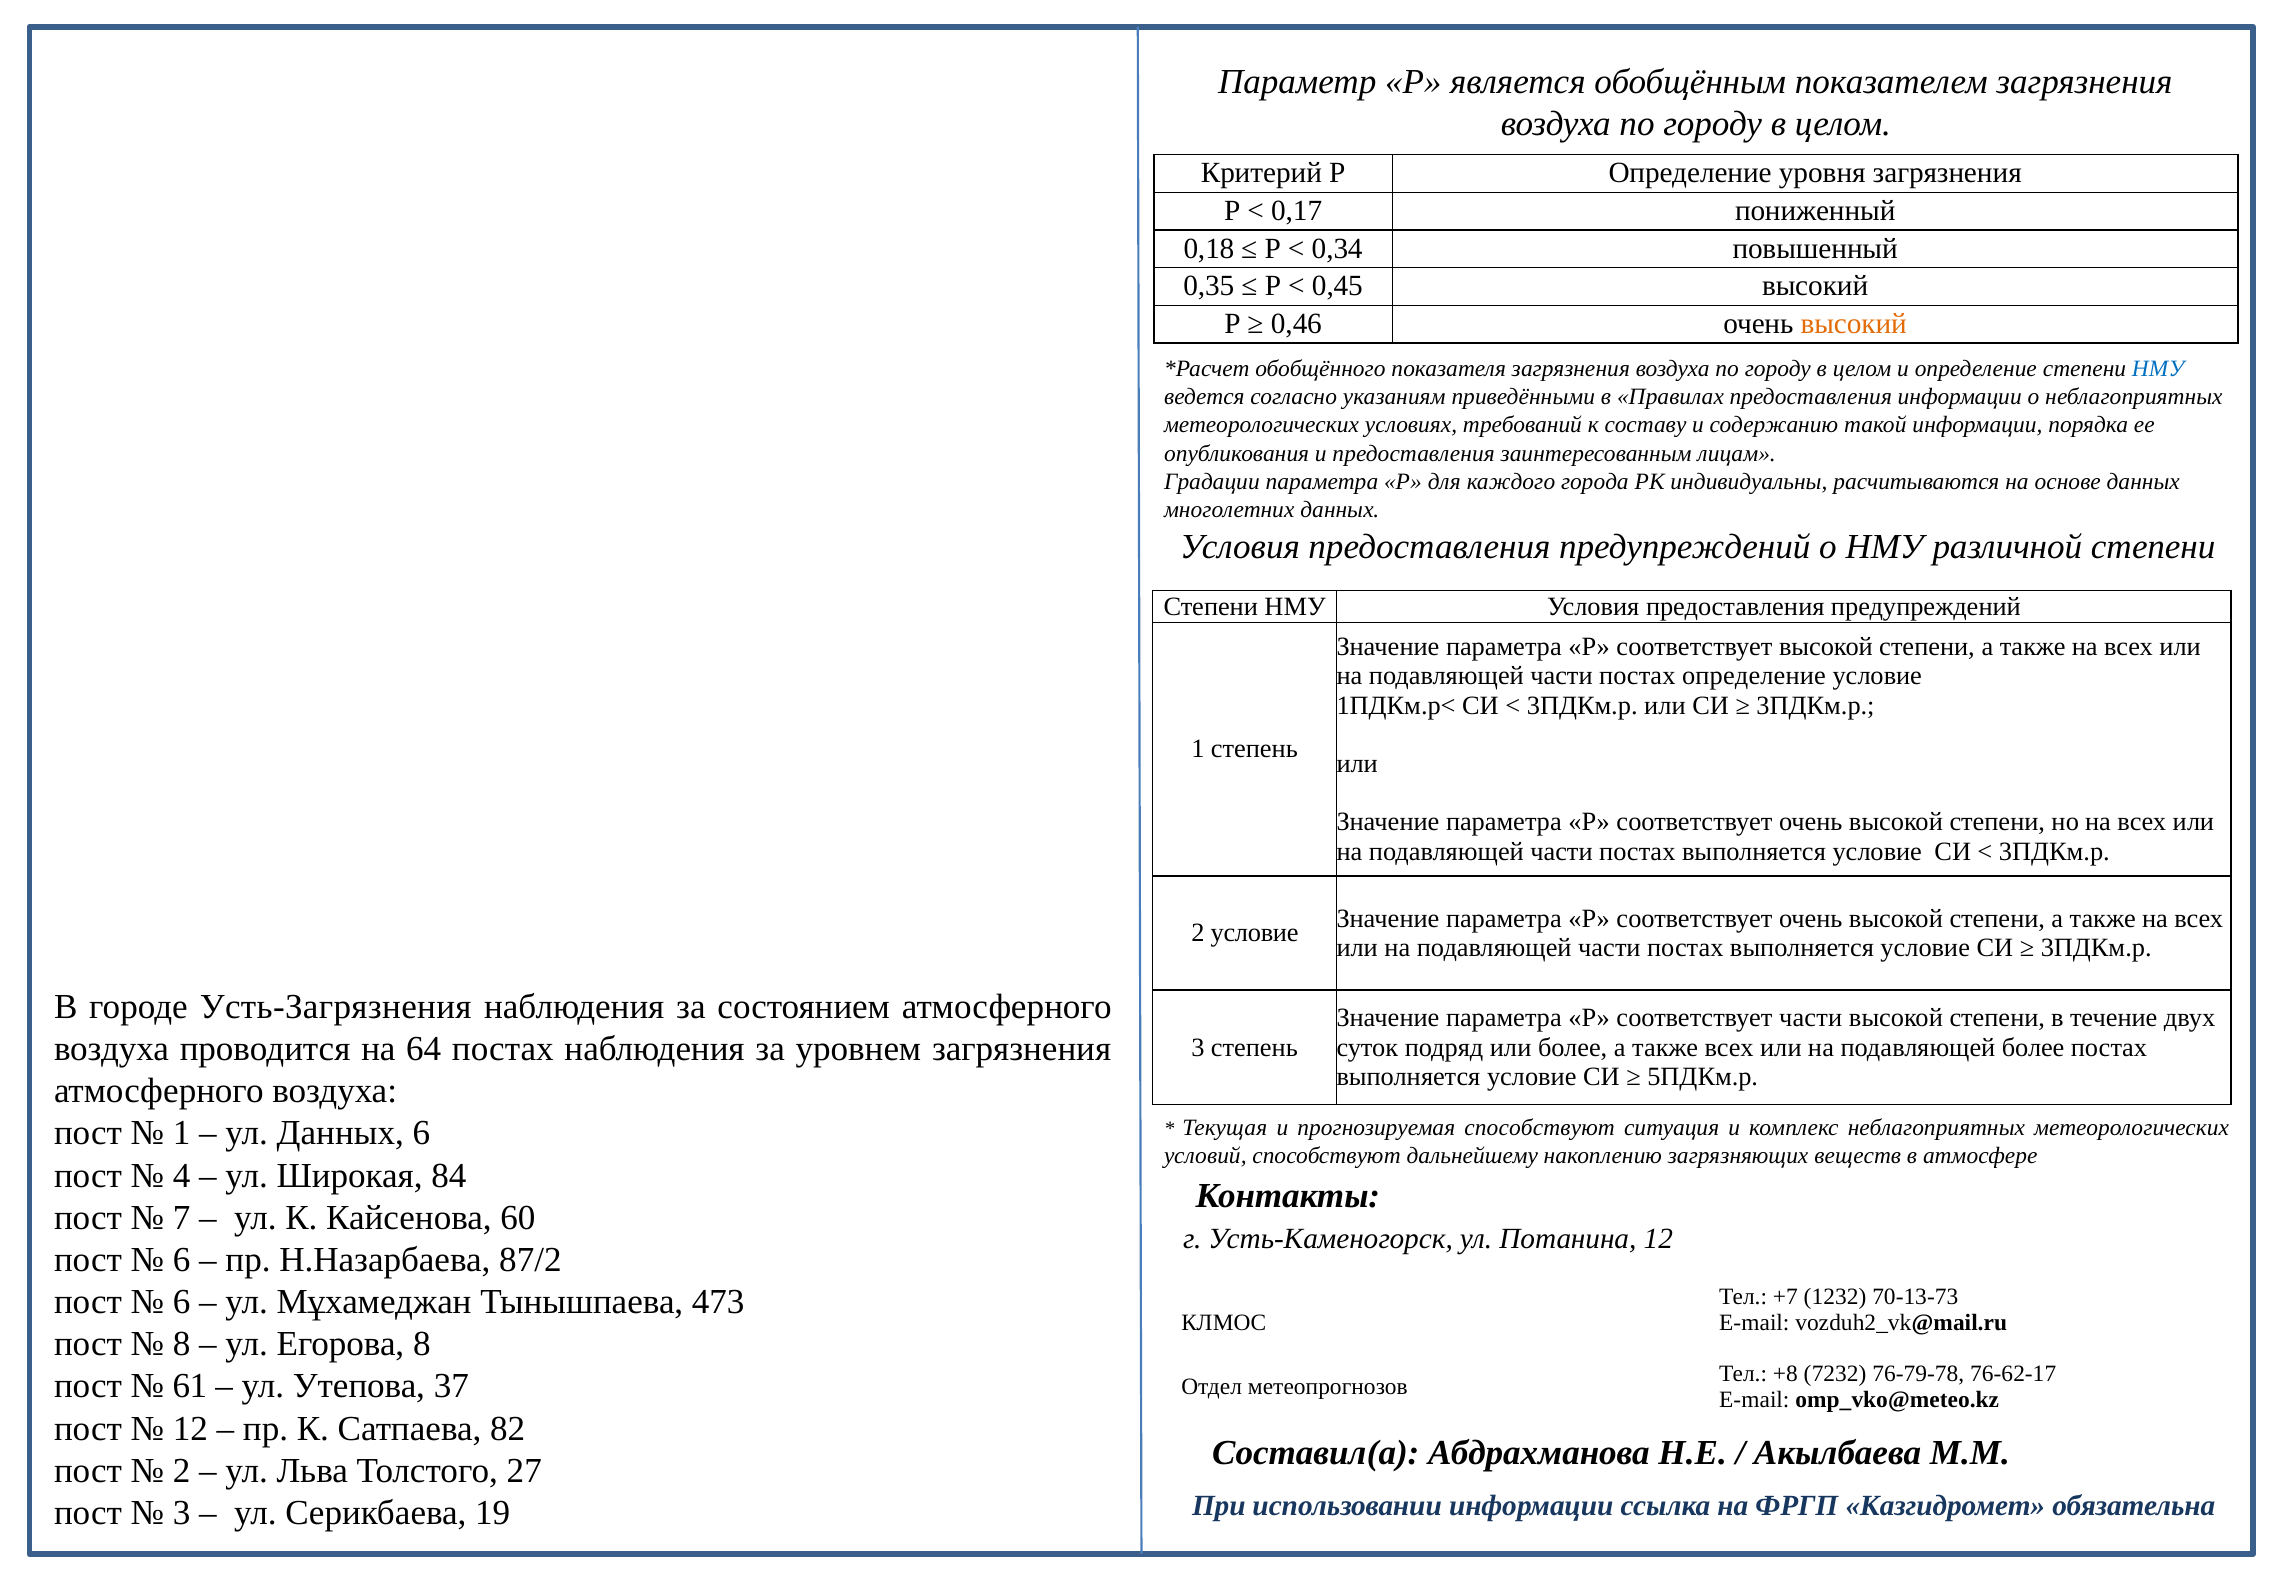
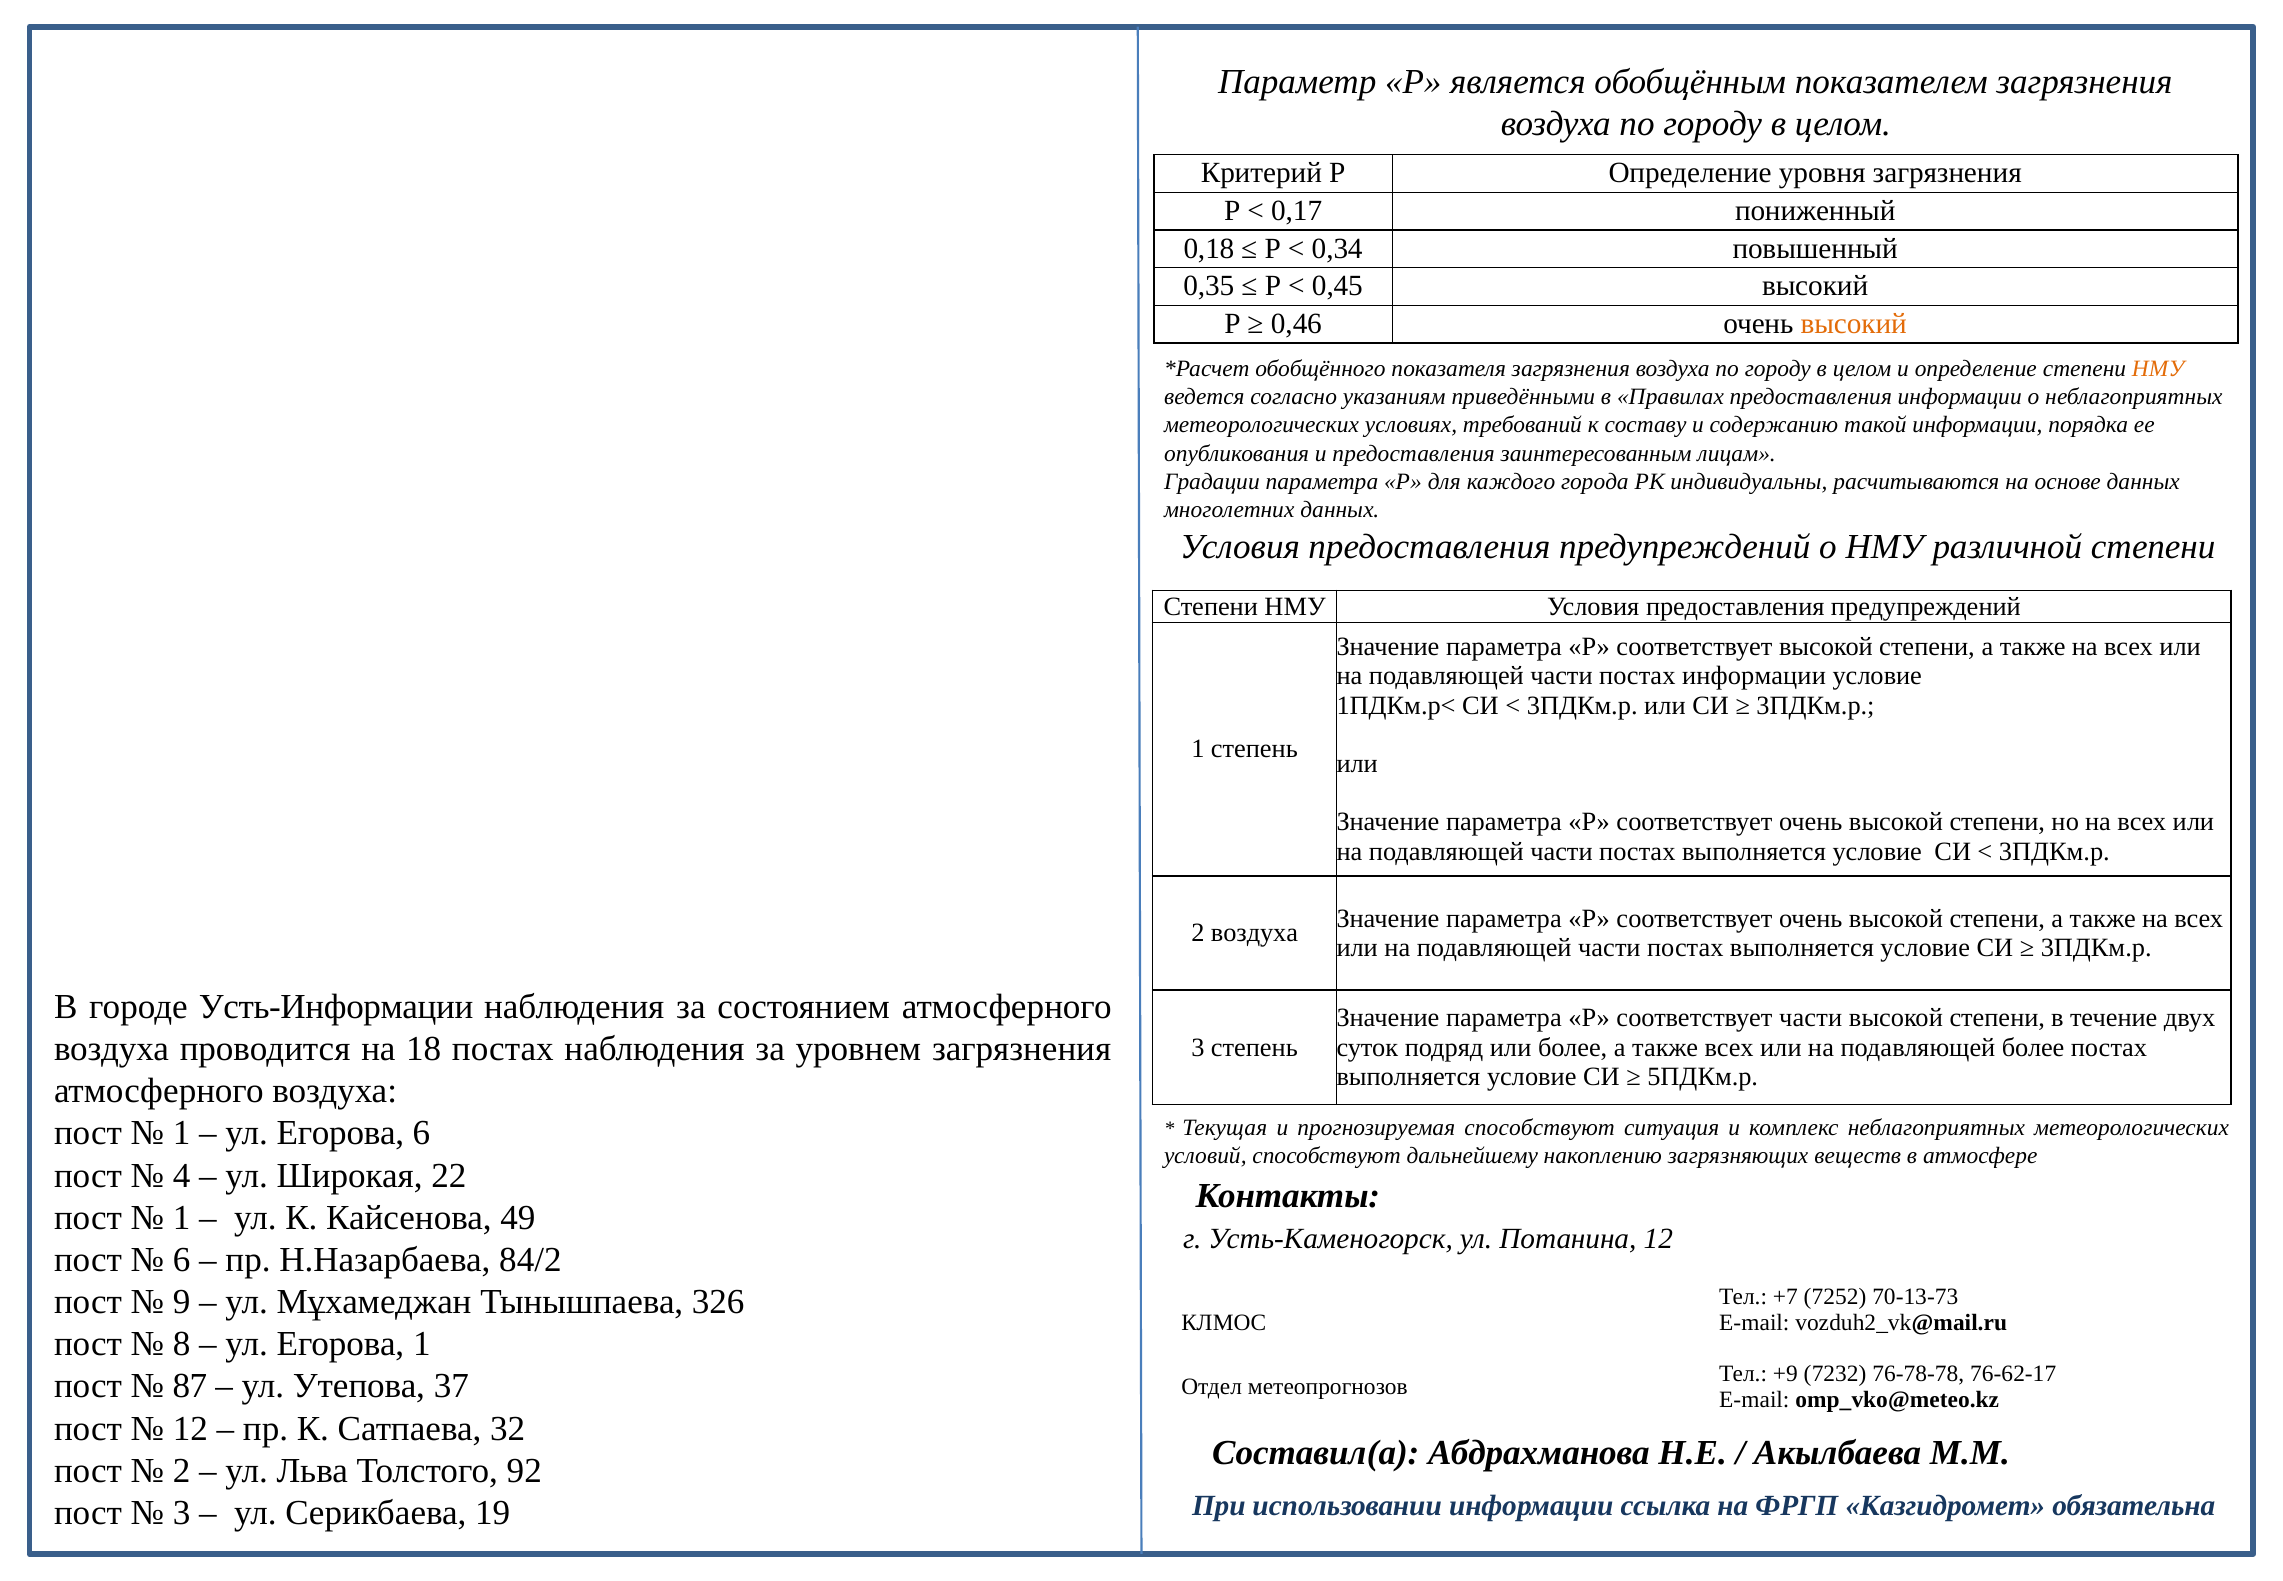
НМУ at (2158, 369) colour: blue -> orange
постах определение: определение -> информации
2 условие: условие -> воздуха
Усть-Загрязнения: Усть-Загрязнения -> Усть-Информации
64: 64 -> 18
Данных at (340, 1133): Данных -> Егорова
84: 84 -> 22
7 at (182, 1217): 7 -> 1
60: 60 -> 49
87/2: 87/2 -> 84/2
6 at (182, 1302): 6 -> 9
473: 473 -> 326
1232: 1232 -> 7252
Егорова 8: 8 -> 1
+8: +8 -> +9
76-79-78: 76-79-78 -> 76-78-78
61: 61 -> 87
82: 82 -> 32
27: 27 -> 92
